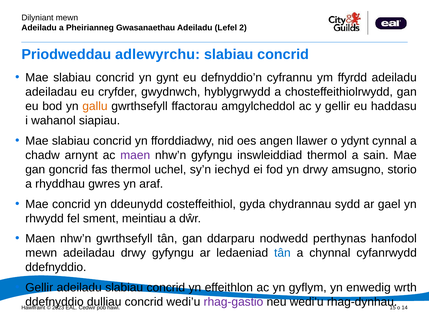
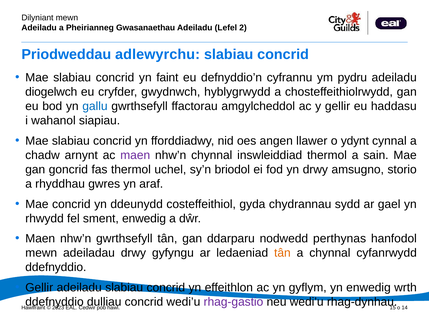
gynt: gynt -> faint
ffyrdd: ffyrdd -> pydru
adeiladau at (51, 92): adeiladau -> diogelwch
gallu colour: orange -> blue
nhw’n gyfyngu: gyfyngu -> chynnal
iechyd: iechyd -> briodol
sment meintiau: meintiau -> enwedig
tân at (282, 253) colour: blue -> orange
